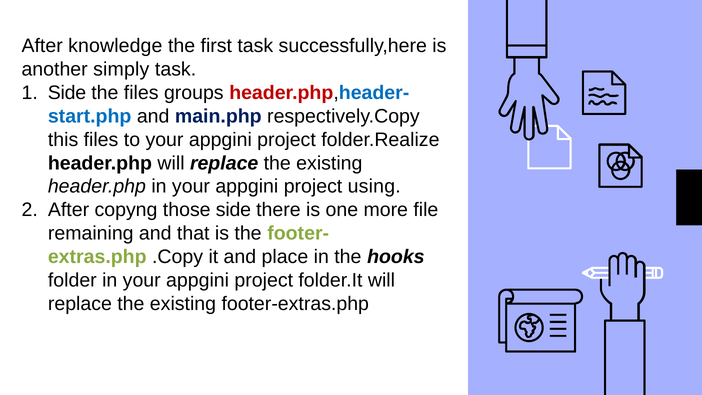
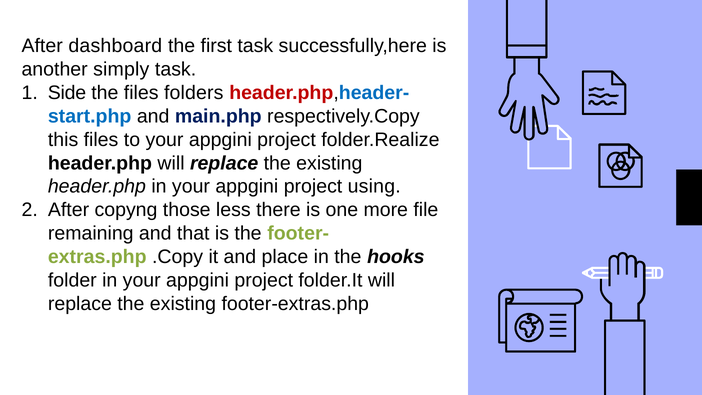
knowledge: knowledge -> dashboard
groups: groups -> folders
those side: side -> less
